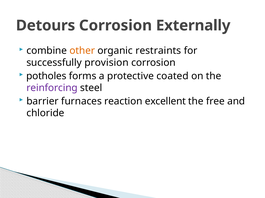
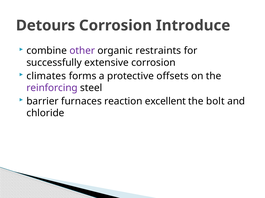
Externally: Externally -> Introduce
other colour: orange -> purple
provision: provision -> extensive
potholes: potholes -> climates
coated: coated -> offsets
free: free -> bolt
